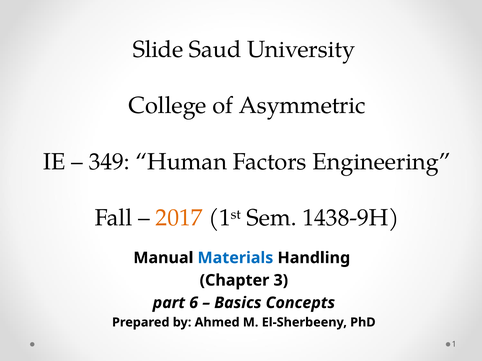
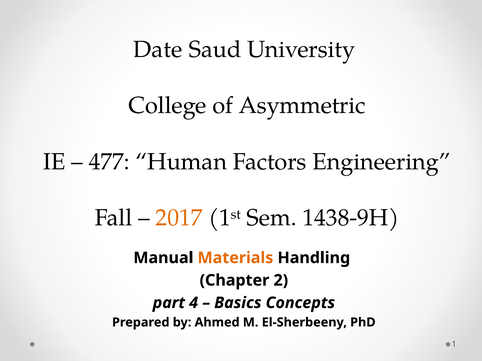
Slide: Slide -> Date
349: 349 -> 477
Materials colour: blue -> orange
3: 3 -> 2
6: 6 -> 4
